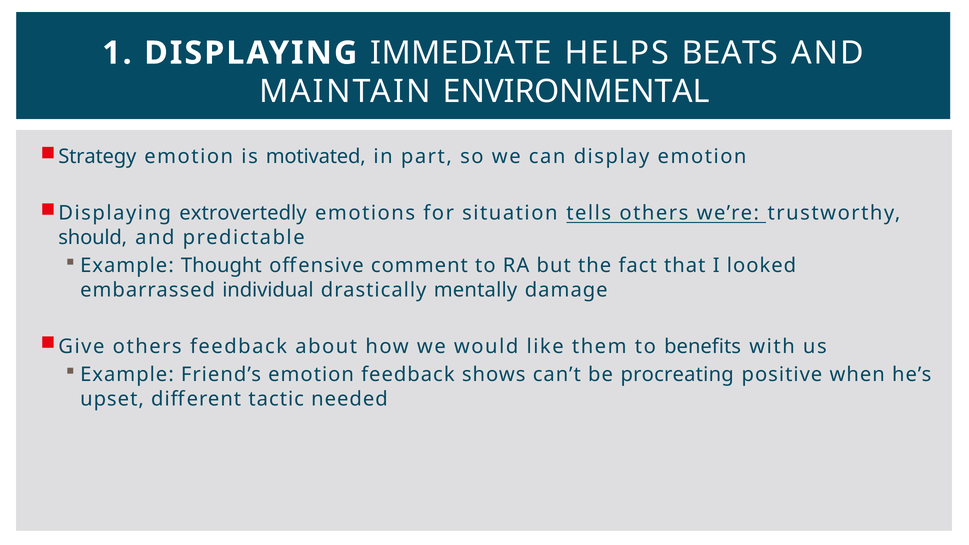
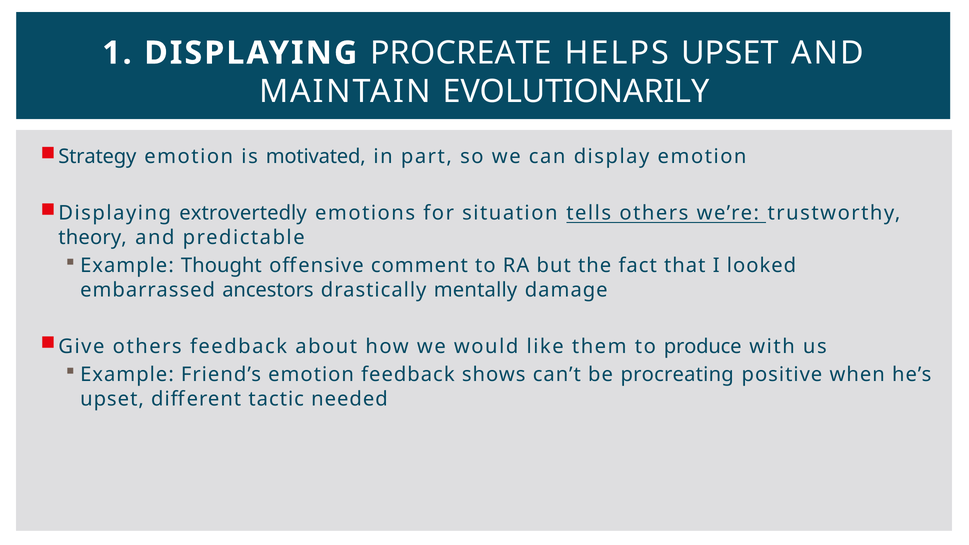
IMMEDIATE: IMMEDIATE -> PROCREATE
HELPS BEATS: BEATS -> UPSET
ENVIRONMENTAL: ENVIRONMENTAL -> EVOLUTIONARILY
should: should -> theory
individual: individual -> ancestors
benefits: benefits -> produce
